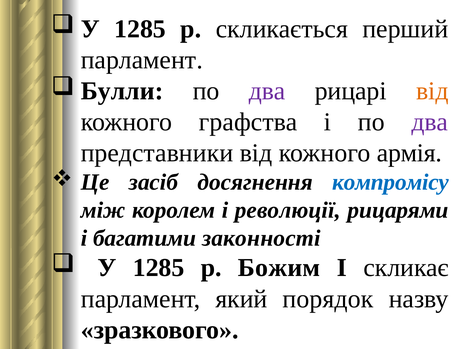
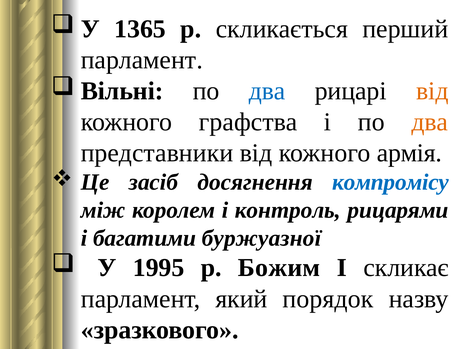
1285 at (140, 29): 1285 -> 1365
Булли: Булли -> Вільні
два at (267, 91) colour: purple -> blue
два at (430, 122) colour: purple -> orange
революції: революції -> контроль
законності: законності -> буржуазної
1285 at (159, 268): 1285 -> 1995
